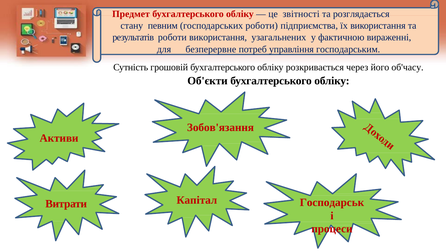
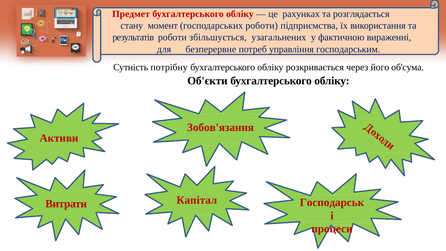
звітності: звітності -> рахунках
певним: певним -> момент
роботи використання: використання -> збільшується
грошовій: грошовій -> потрібну
об'часу: об'часу -> об'сума
